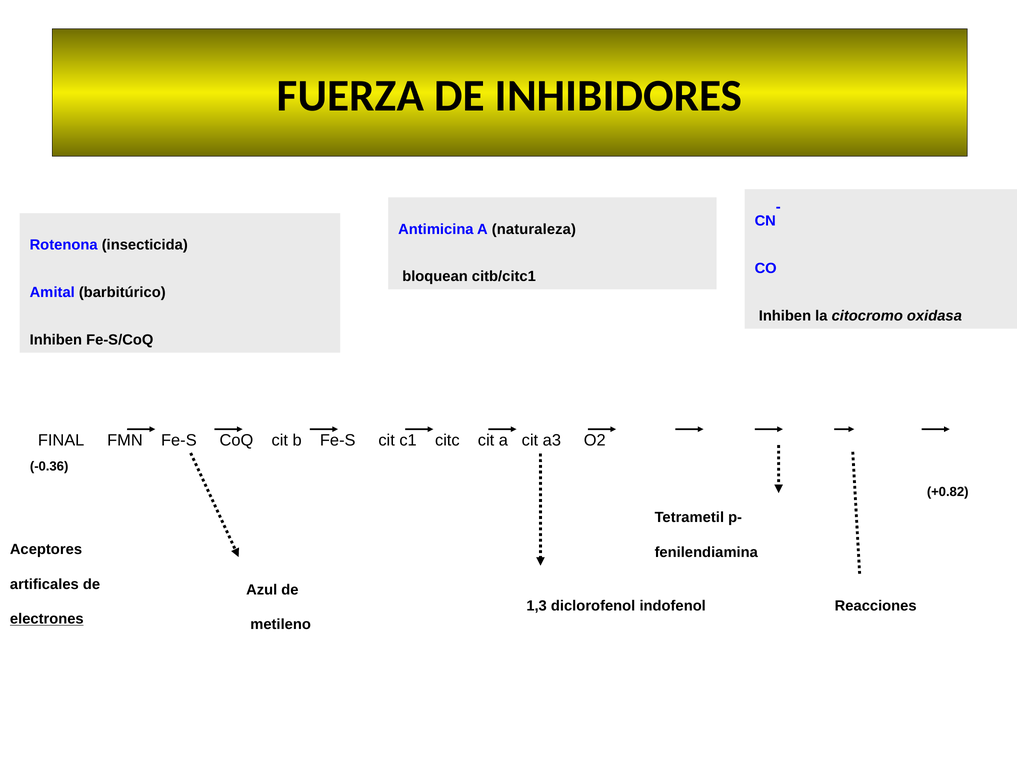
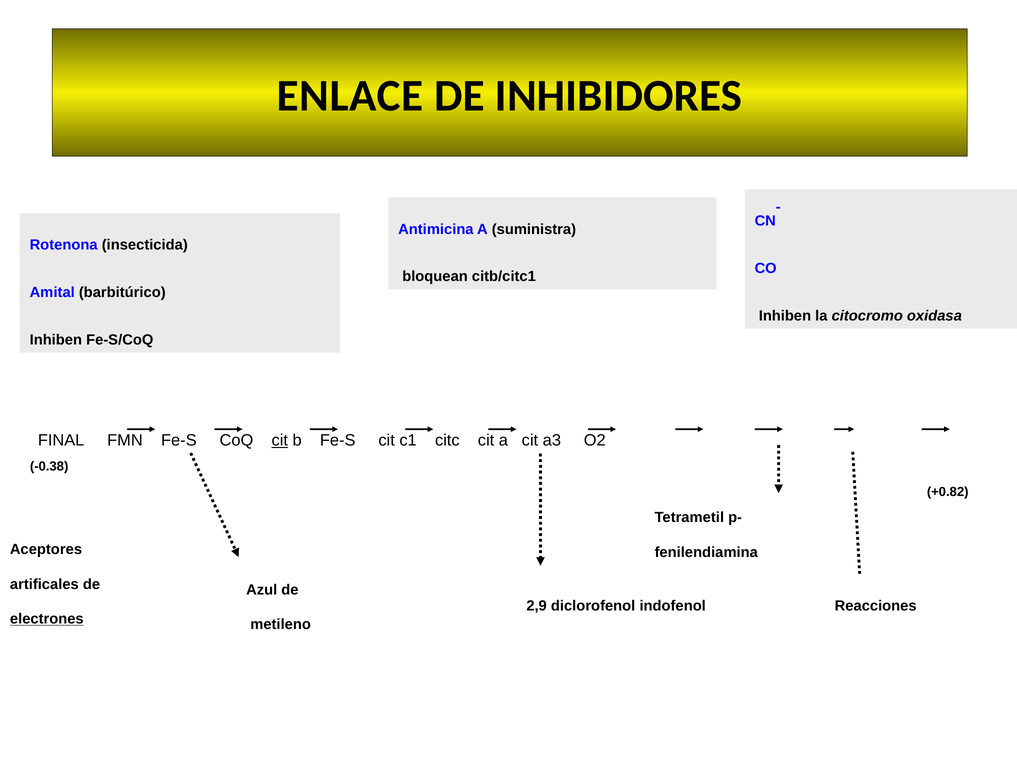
FUERZA: FUERZA -> ENLACE
naturaleza: naturaleza -> suministra
cit at (280, 440) underline: none -> present
-0.36: -0.36 -> -0.38
1,3: 1,3 -> 2,9
